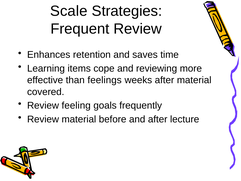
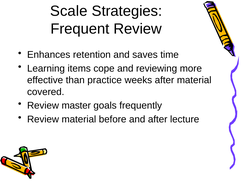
feelings: feelings -> practice
feeling: feeling -> master
